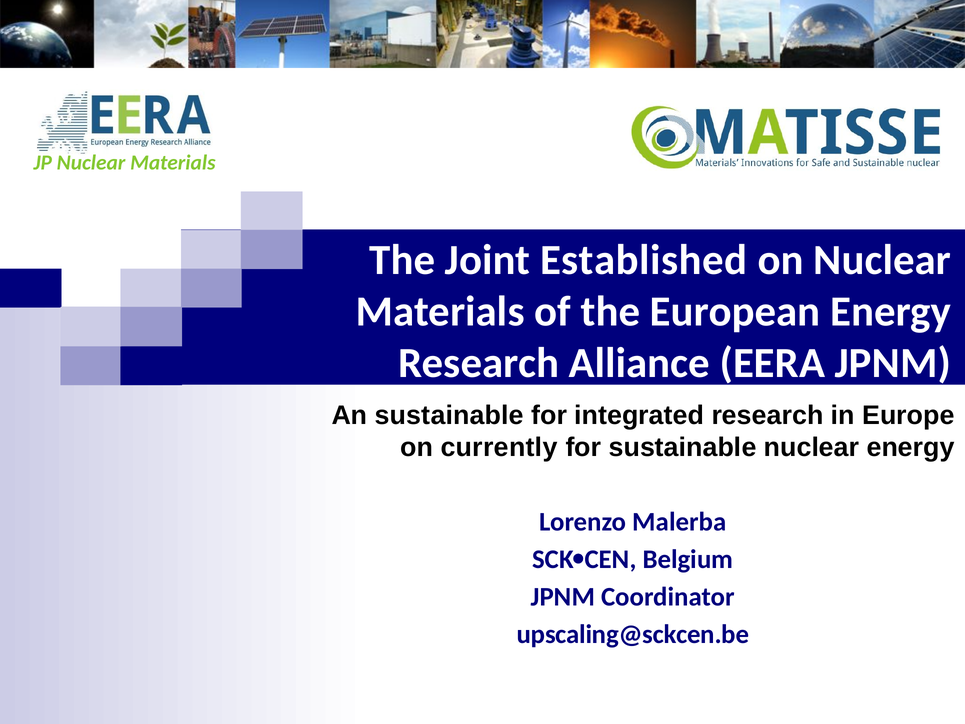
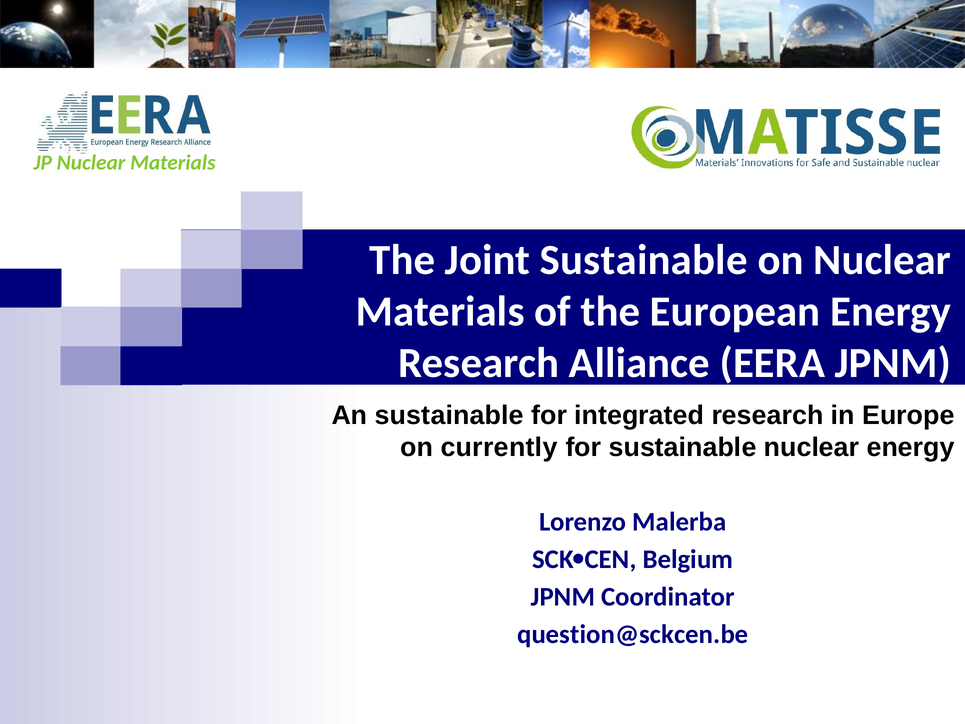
Joint Established: Established -> Sustainable
upscaling@sckcen.be: upscaling@sckcen.be -> question@sckcen.be
